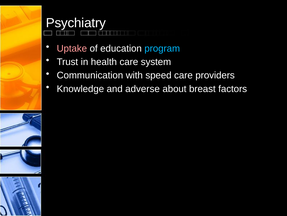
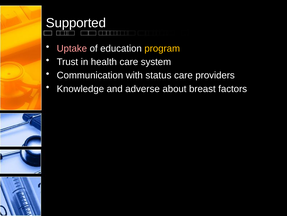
Psychiatry: Psychiatry -> Supported
program colour: light blue -> yellow
speed: speed -> status
